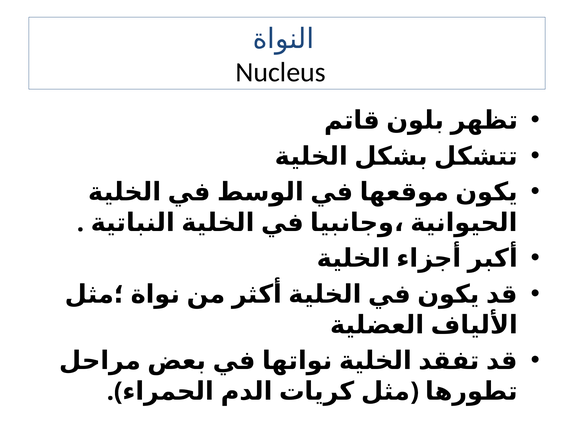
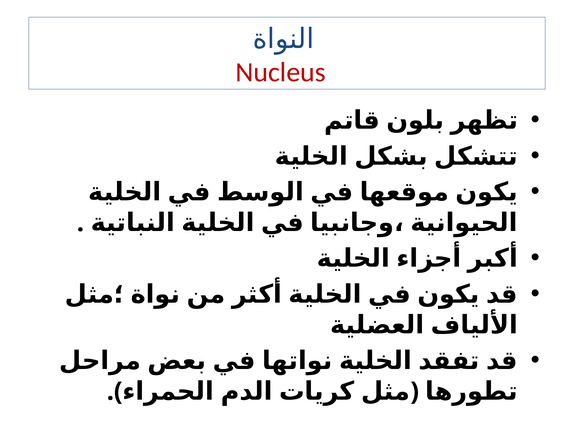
Nucleus colour: black -> red
